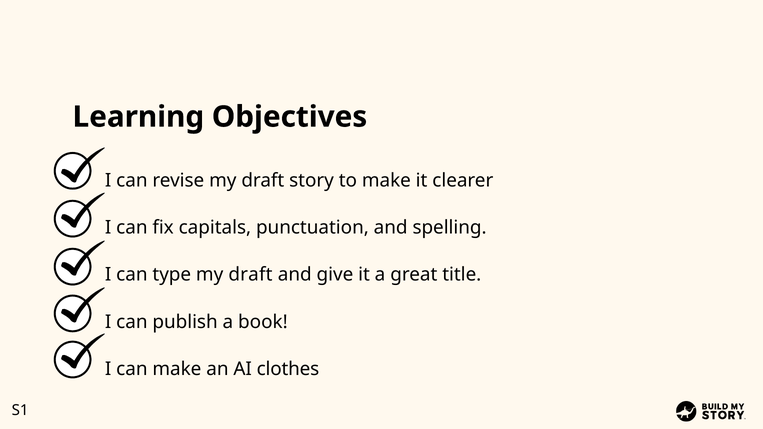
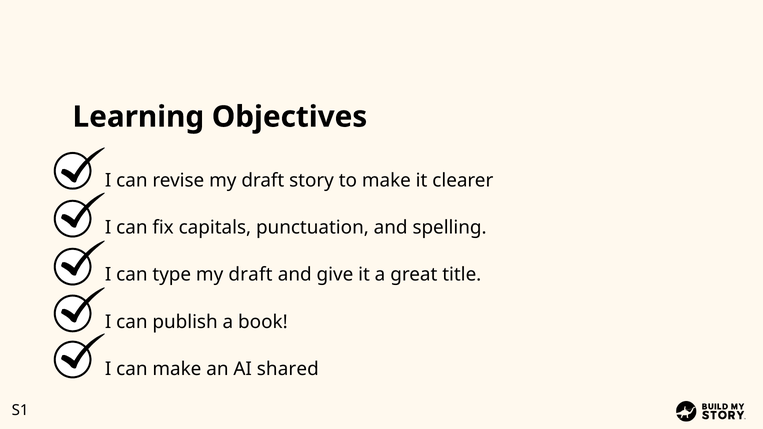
clothes: clothes -> shared
